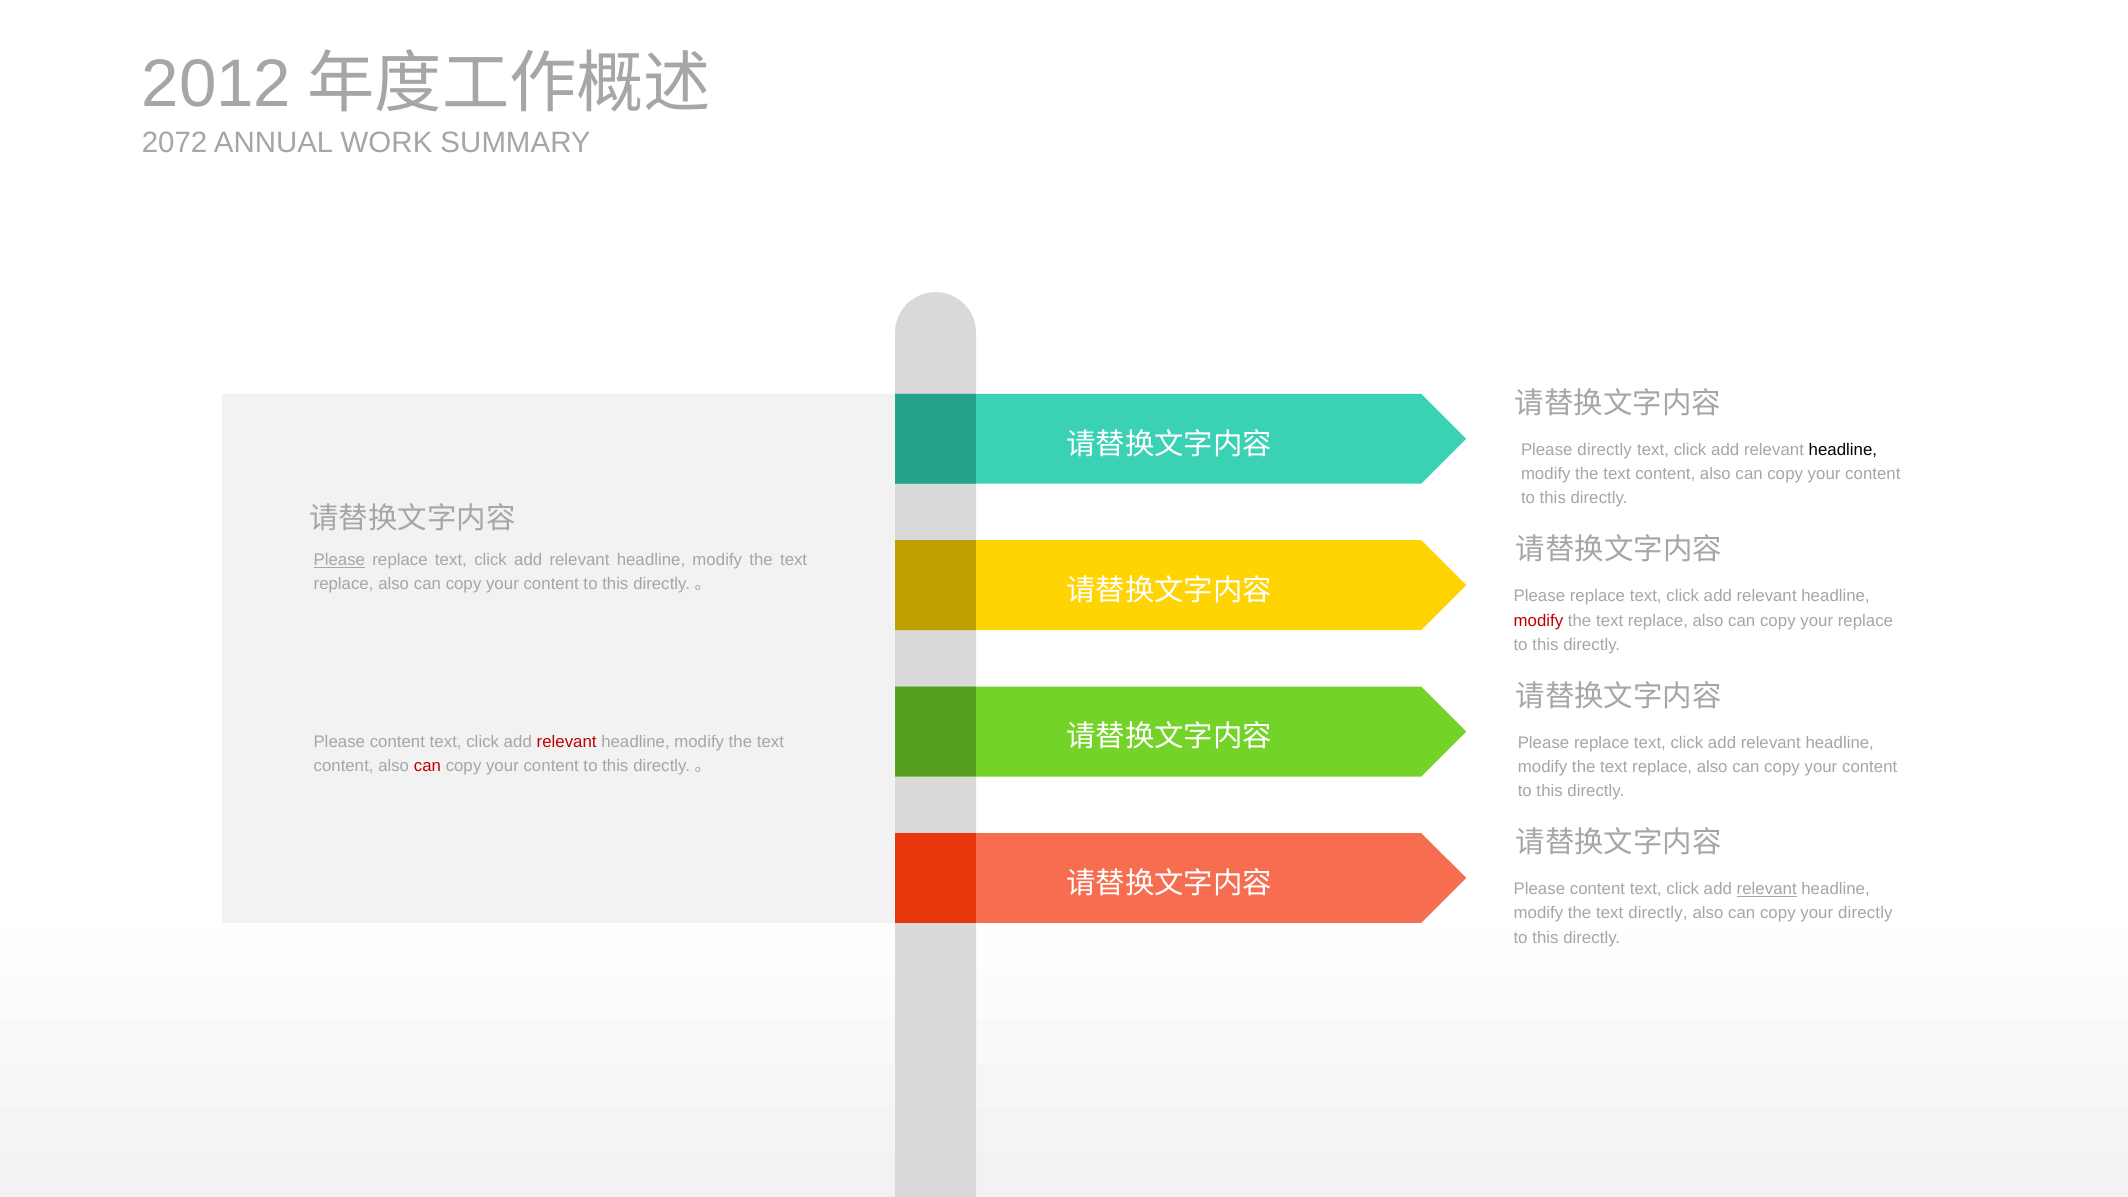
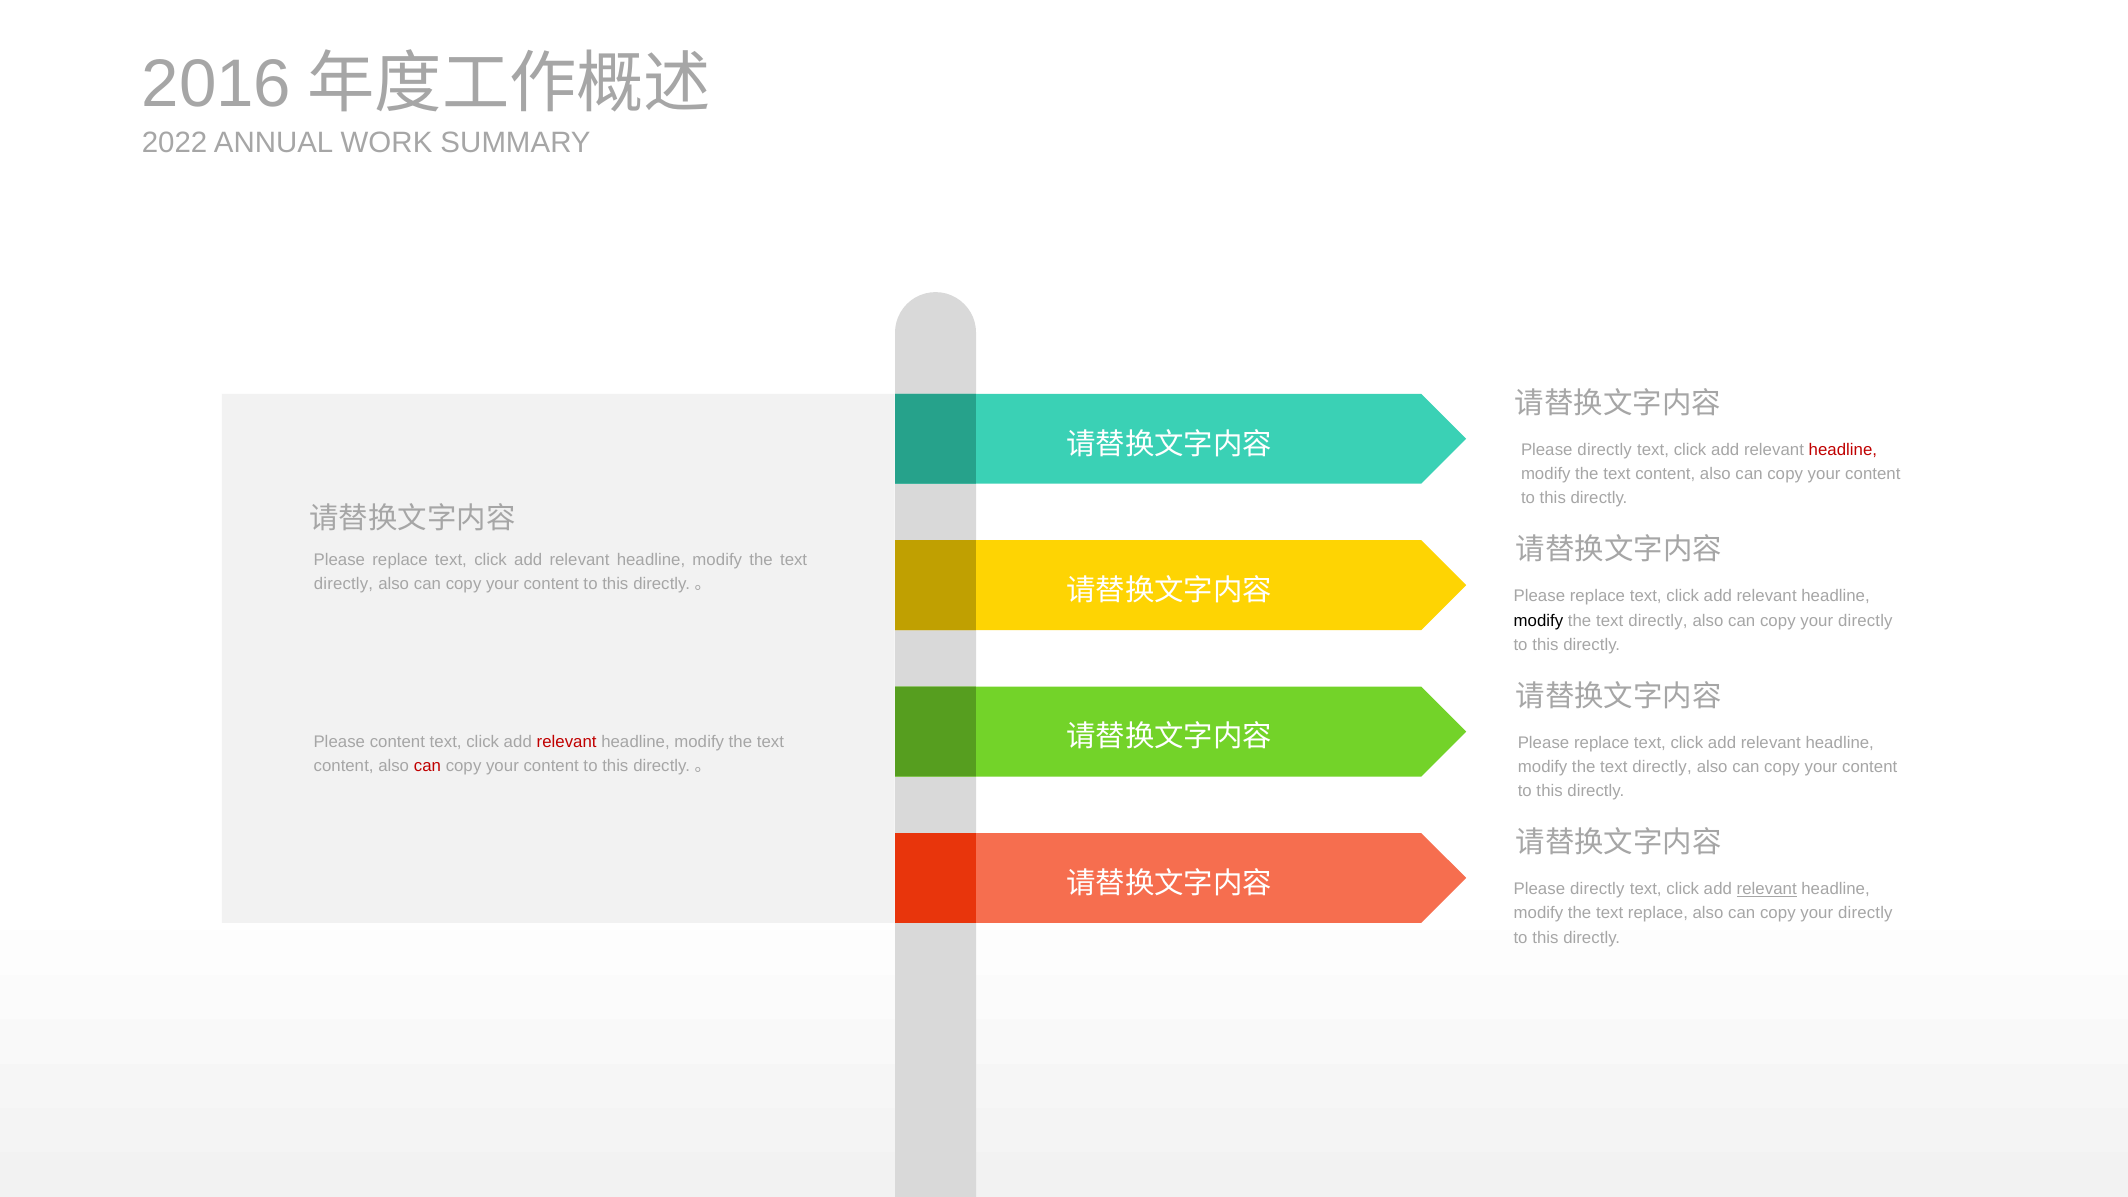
2012: 2012 -> 2016
2072: 2072 -> 2022
headline at (1843, 450) colour: black -> red
Please at (339, 560) underline: present -> none
replace at (344, 584): replace -> directly
modify at (1538, 621) colour: red -> black
replace at (1658, 621): replace -> directly
replace at (1865, 621): replace -> directly
replace at (1662, 767): replace -> directly
content at (1597, 889): content -> directly
text directly: directly -> replace
